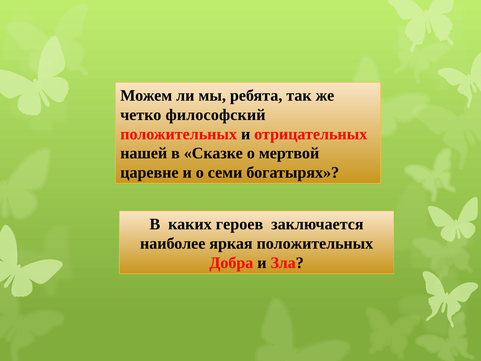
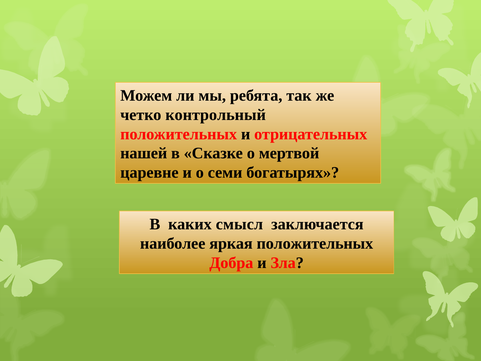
философский: философский -> контрольный
героев: героев -> смысл
